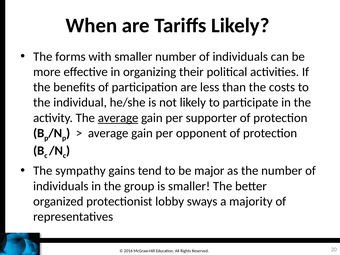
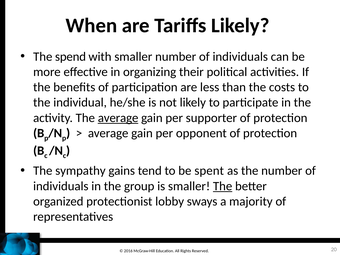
forms: forms -> spend
major: major -> spent
The at (223, 186) underline: none -> present
